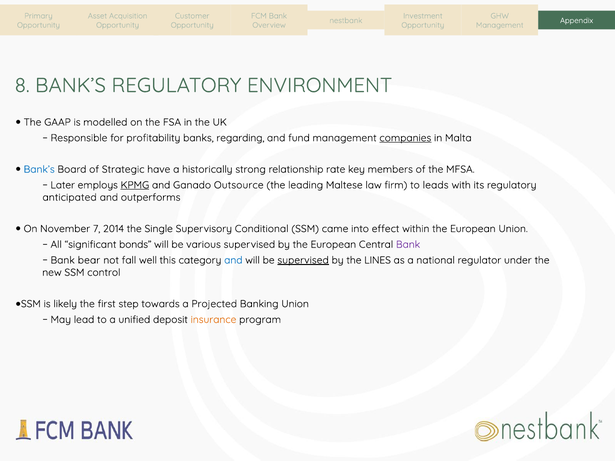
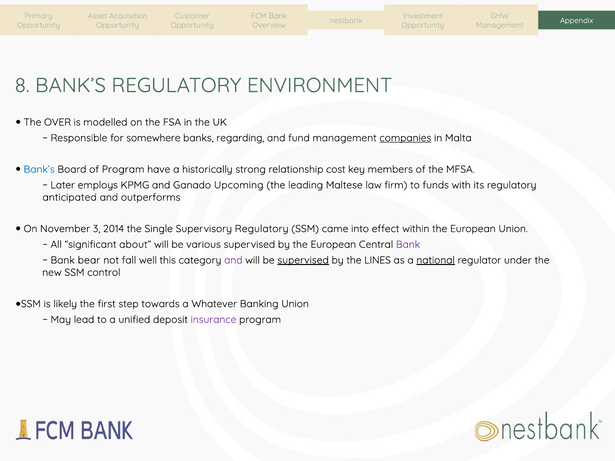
GAAP: GAAP -> OVER
profitability: profitability -> somewhere
of Strategic: Strategic -> Program
rate: rate -> cost
KPMG underline: present -> none
Outsource: Outsource -> Upcoming
leads: leads -> funds
7: 7 -> 3
Supervisory Conditional: Conditional -> Regulatory
bonds: bonds -> about
and at (233, 260) colour: blue -> purple
national underline: none -> present
Projected: Projected -> Whatever
insurance colour: orange -> purple
